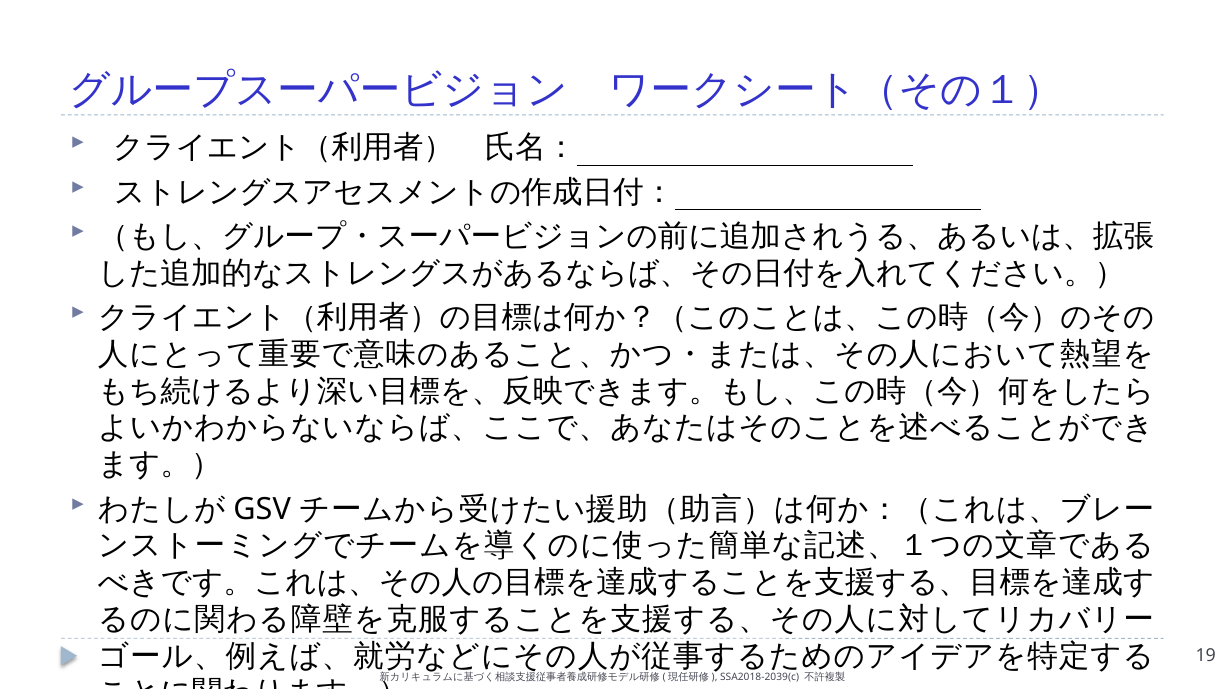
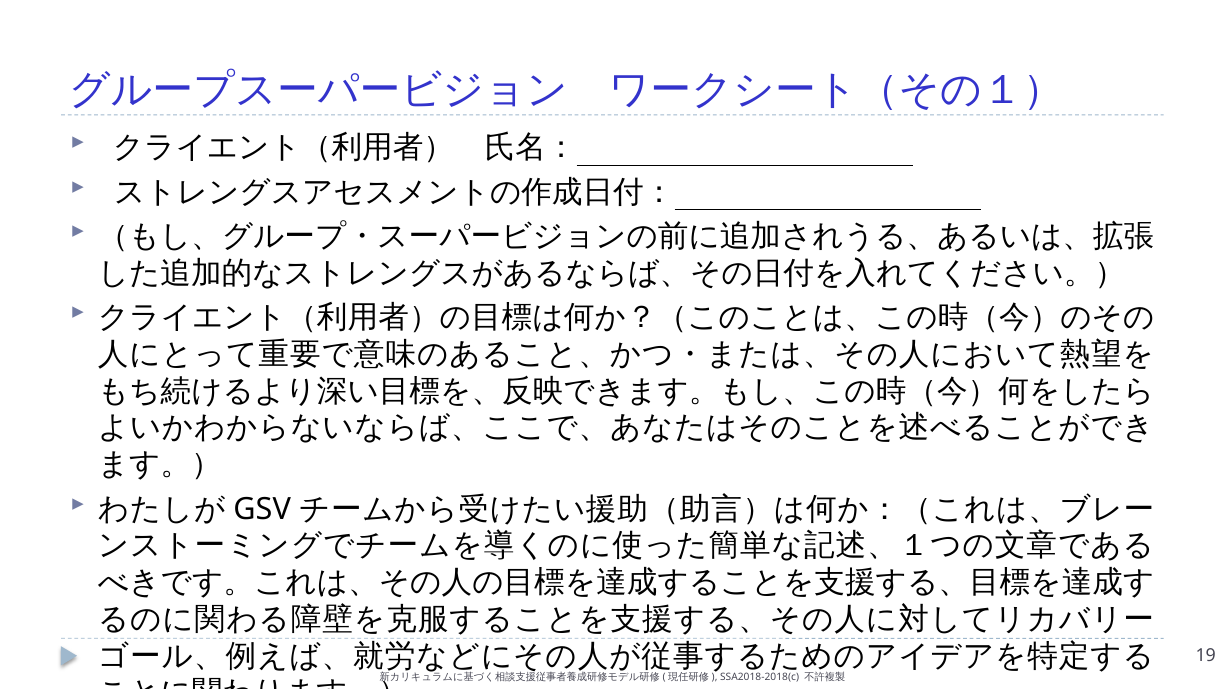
SSA2018-2039(c: SSA2018-2039(c -> SSA2018-2018(c
